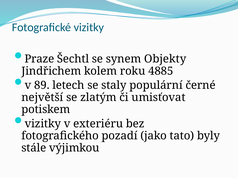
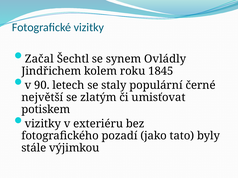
Praze: Praze -> Začal
Objekty: Objekty -> Ovládly
4885: 4885 -> 1845
89: 89 -> 90
